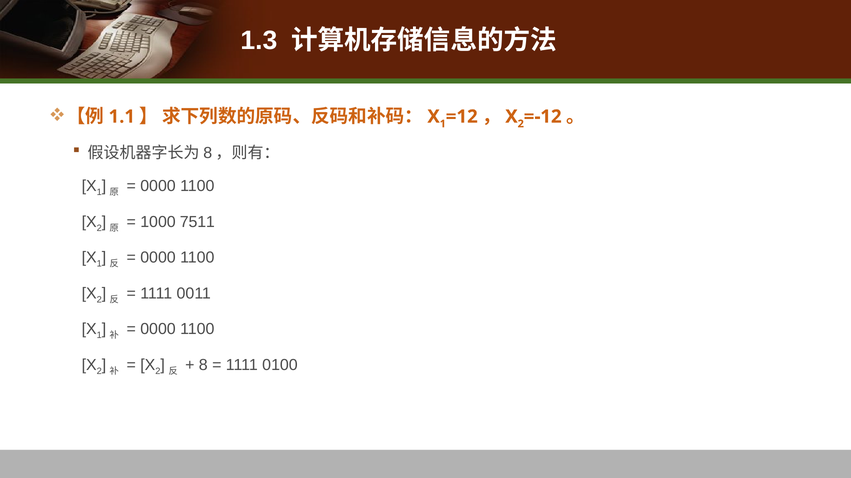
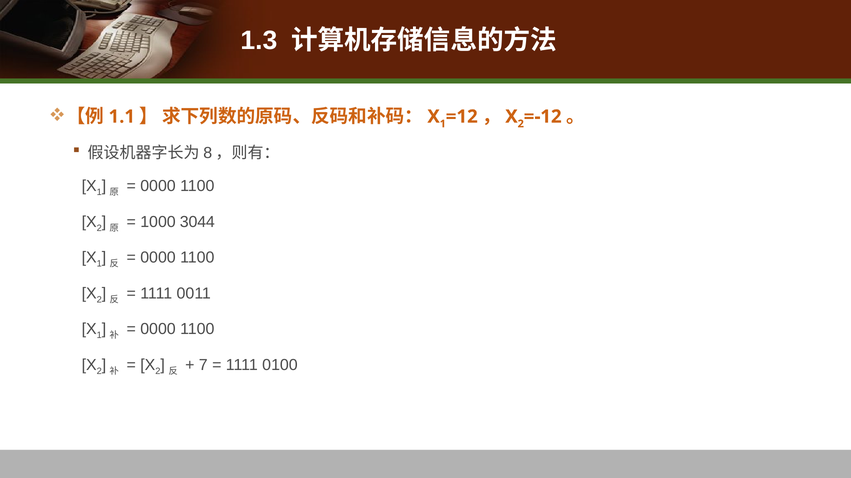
7511: 7511 -> 3044
8: 8 -> 7
